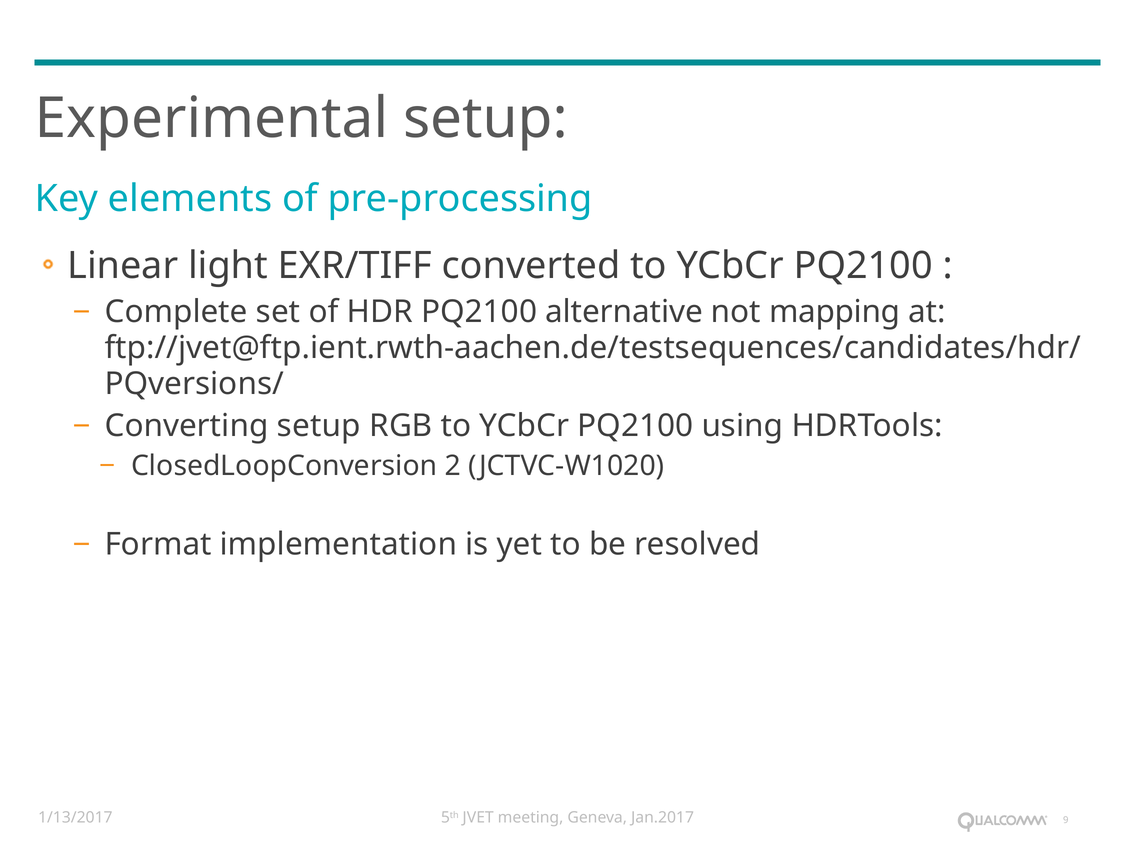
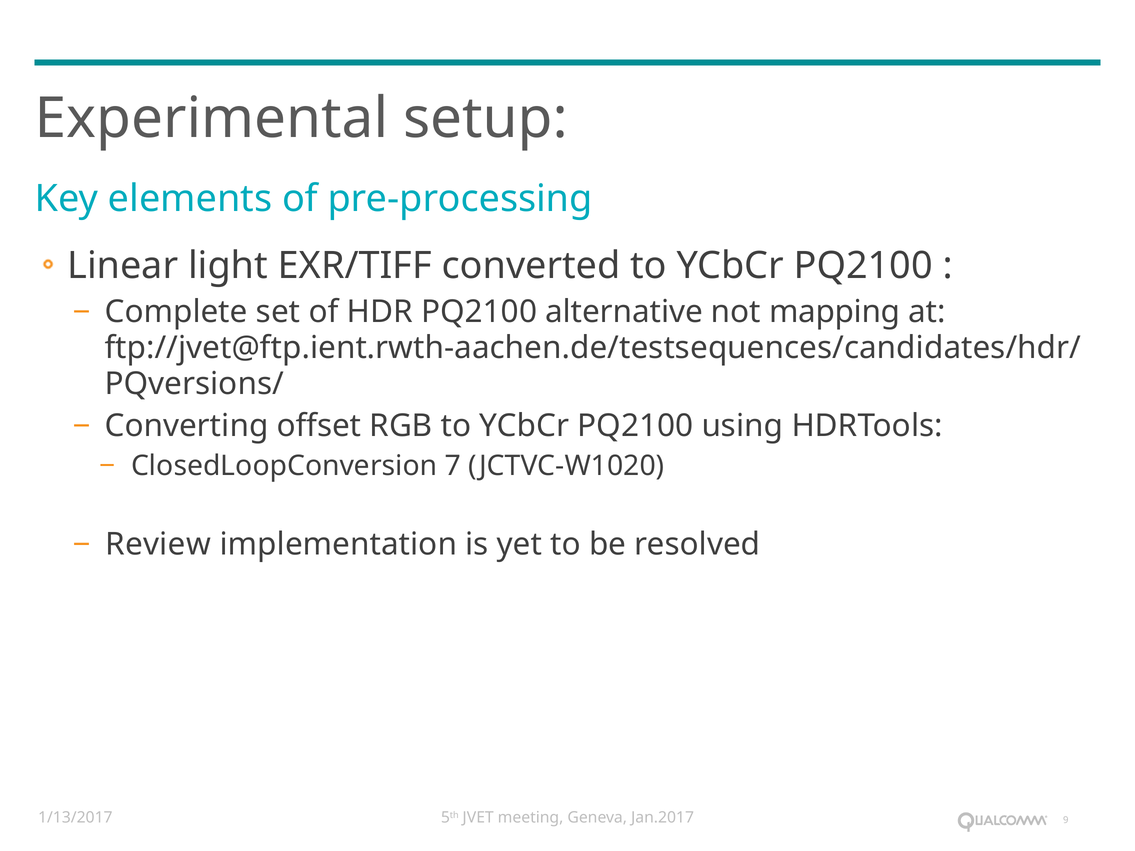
Converting setup: setup -> offset
2: 2 -> 7
Format: Format -> Review
